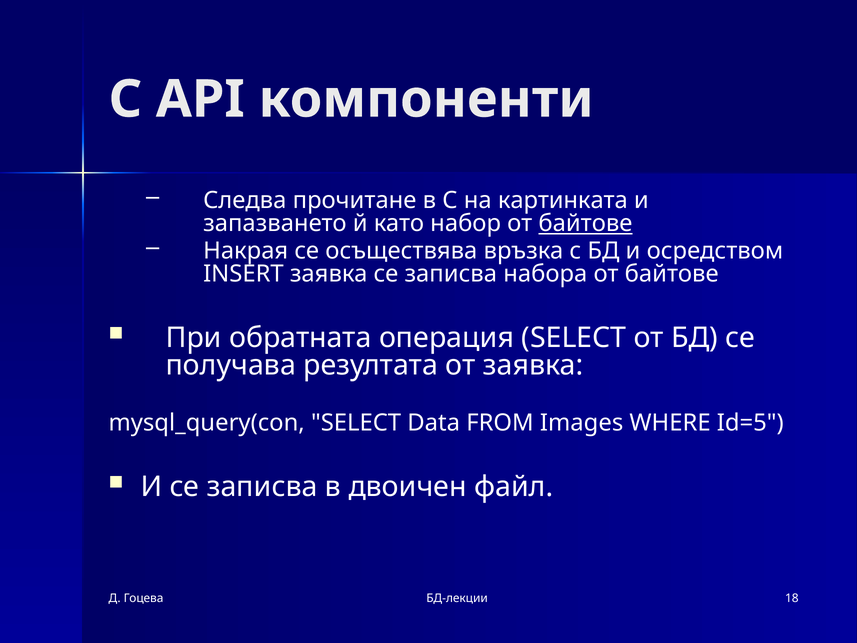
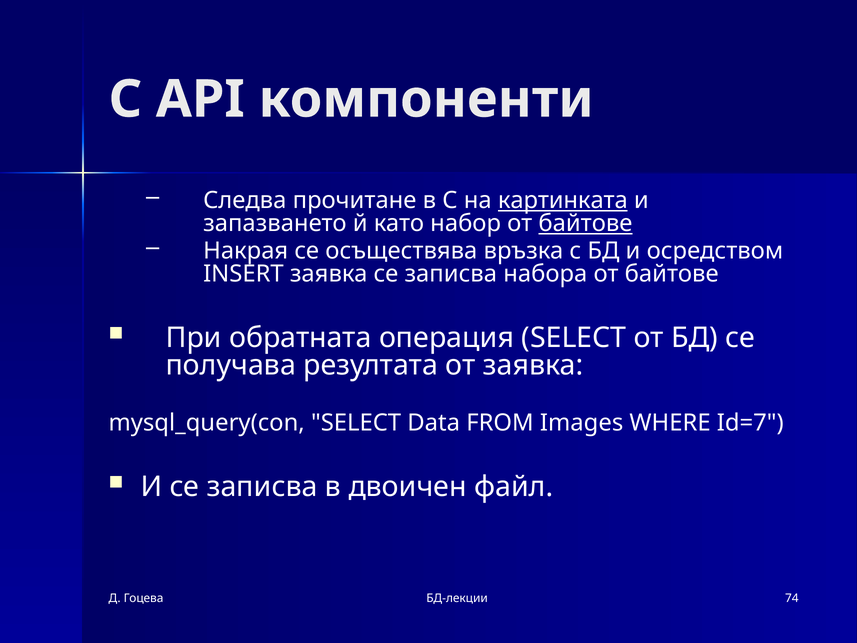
картинката underline: none -> present
Id=5: Id=5 -> Id=7
18: 18 -> 74
